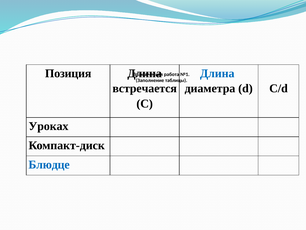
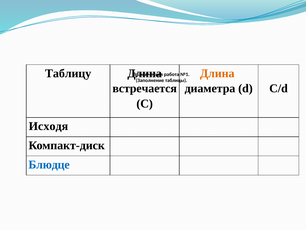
Позиция: Позиция -> Таблицу
Длина at (217, 73) colour: blue -> orange
Уроках: Уроках -> Исходя
